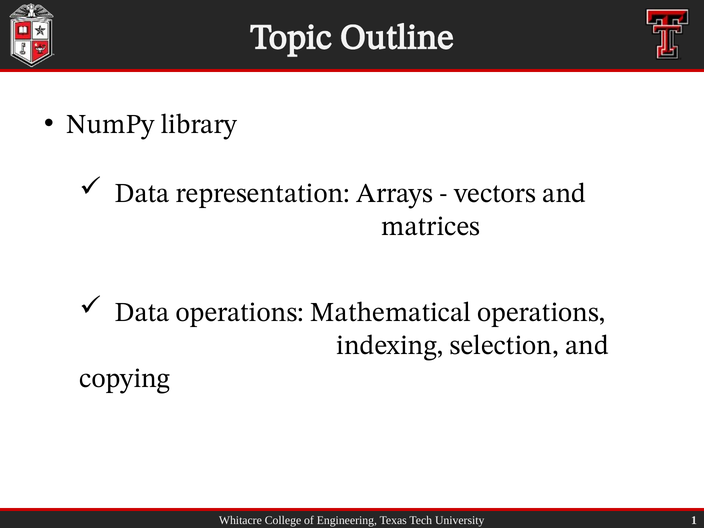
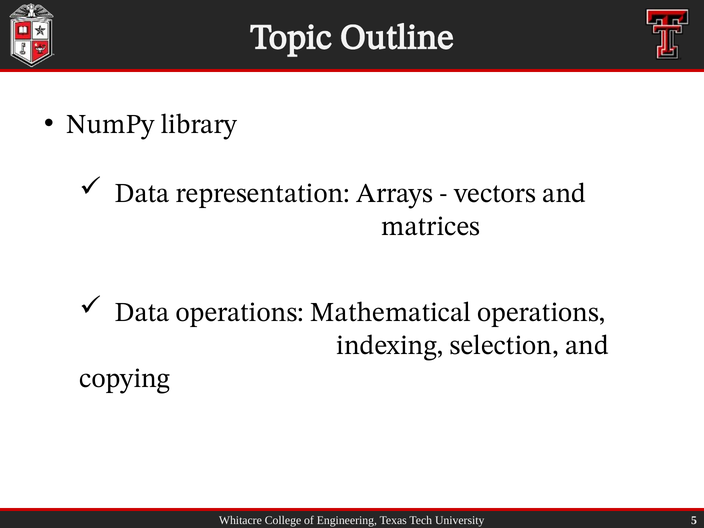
1: 1 -> 5
